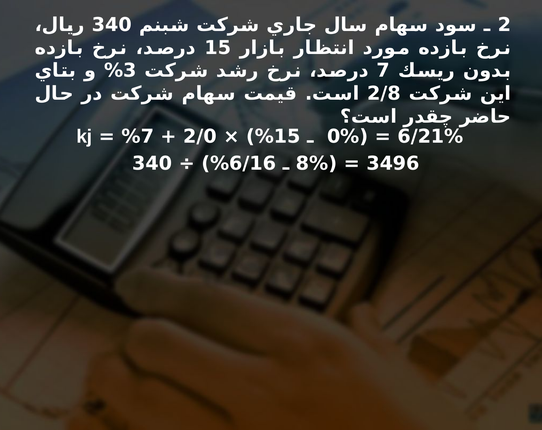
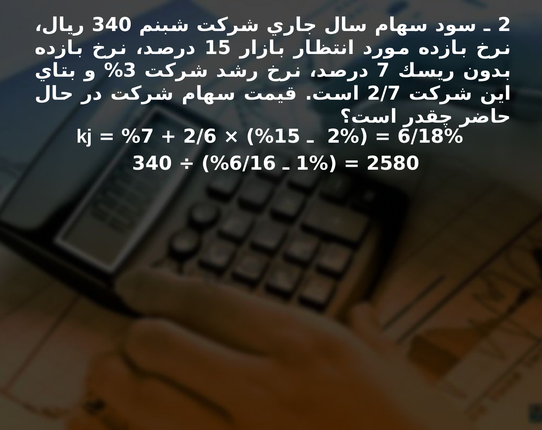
2/8: 2/8 -> 2/7
2/0: 2/0 -> 2/6
0%: 0% -> 2%
6/21%: 6/21% -> 6/18%
8%: 8% -> 1%
3496: 3496 -> 2580
